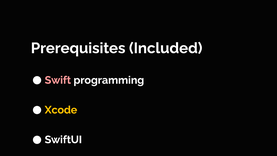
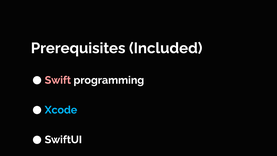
Xcode colour: yellow -> light blue
